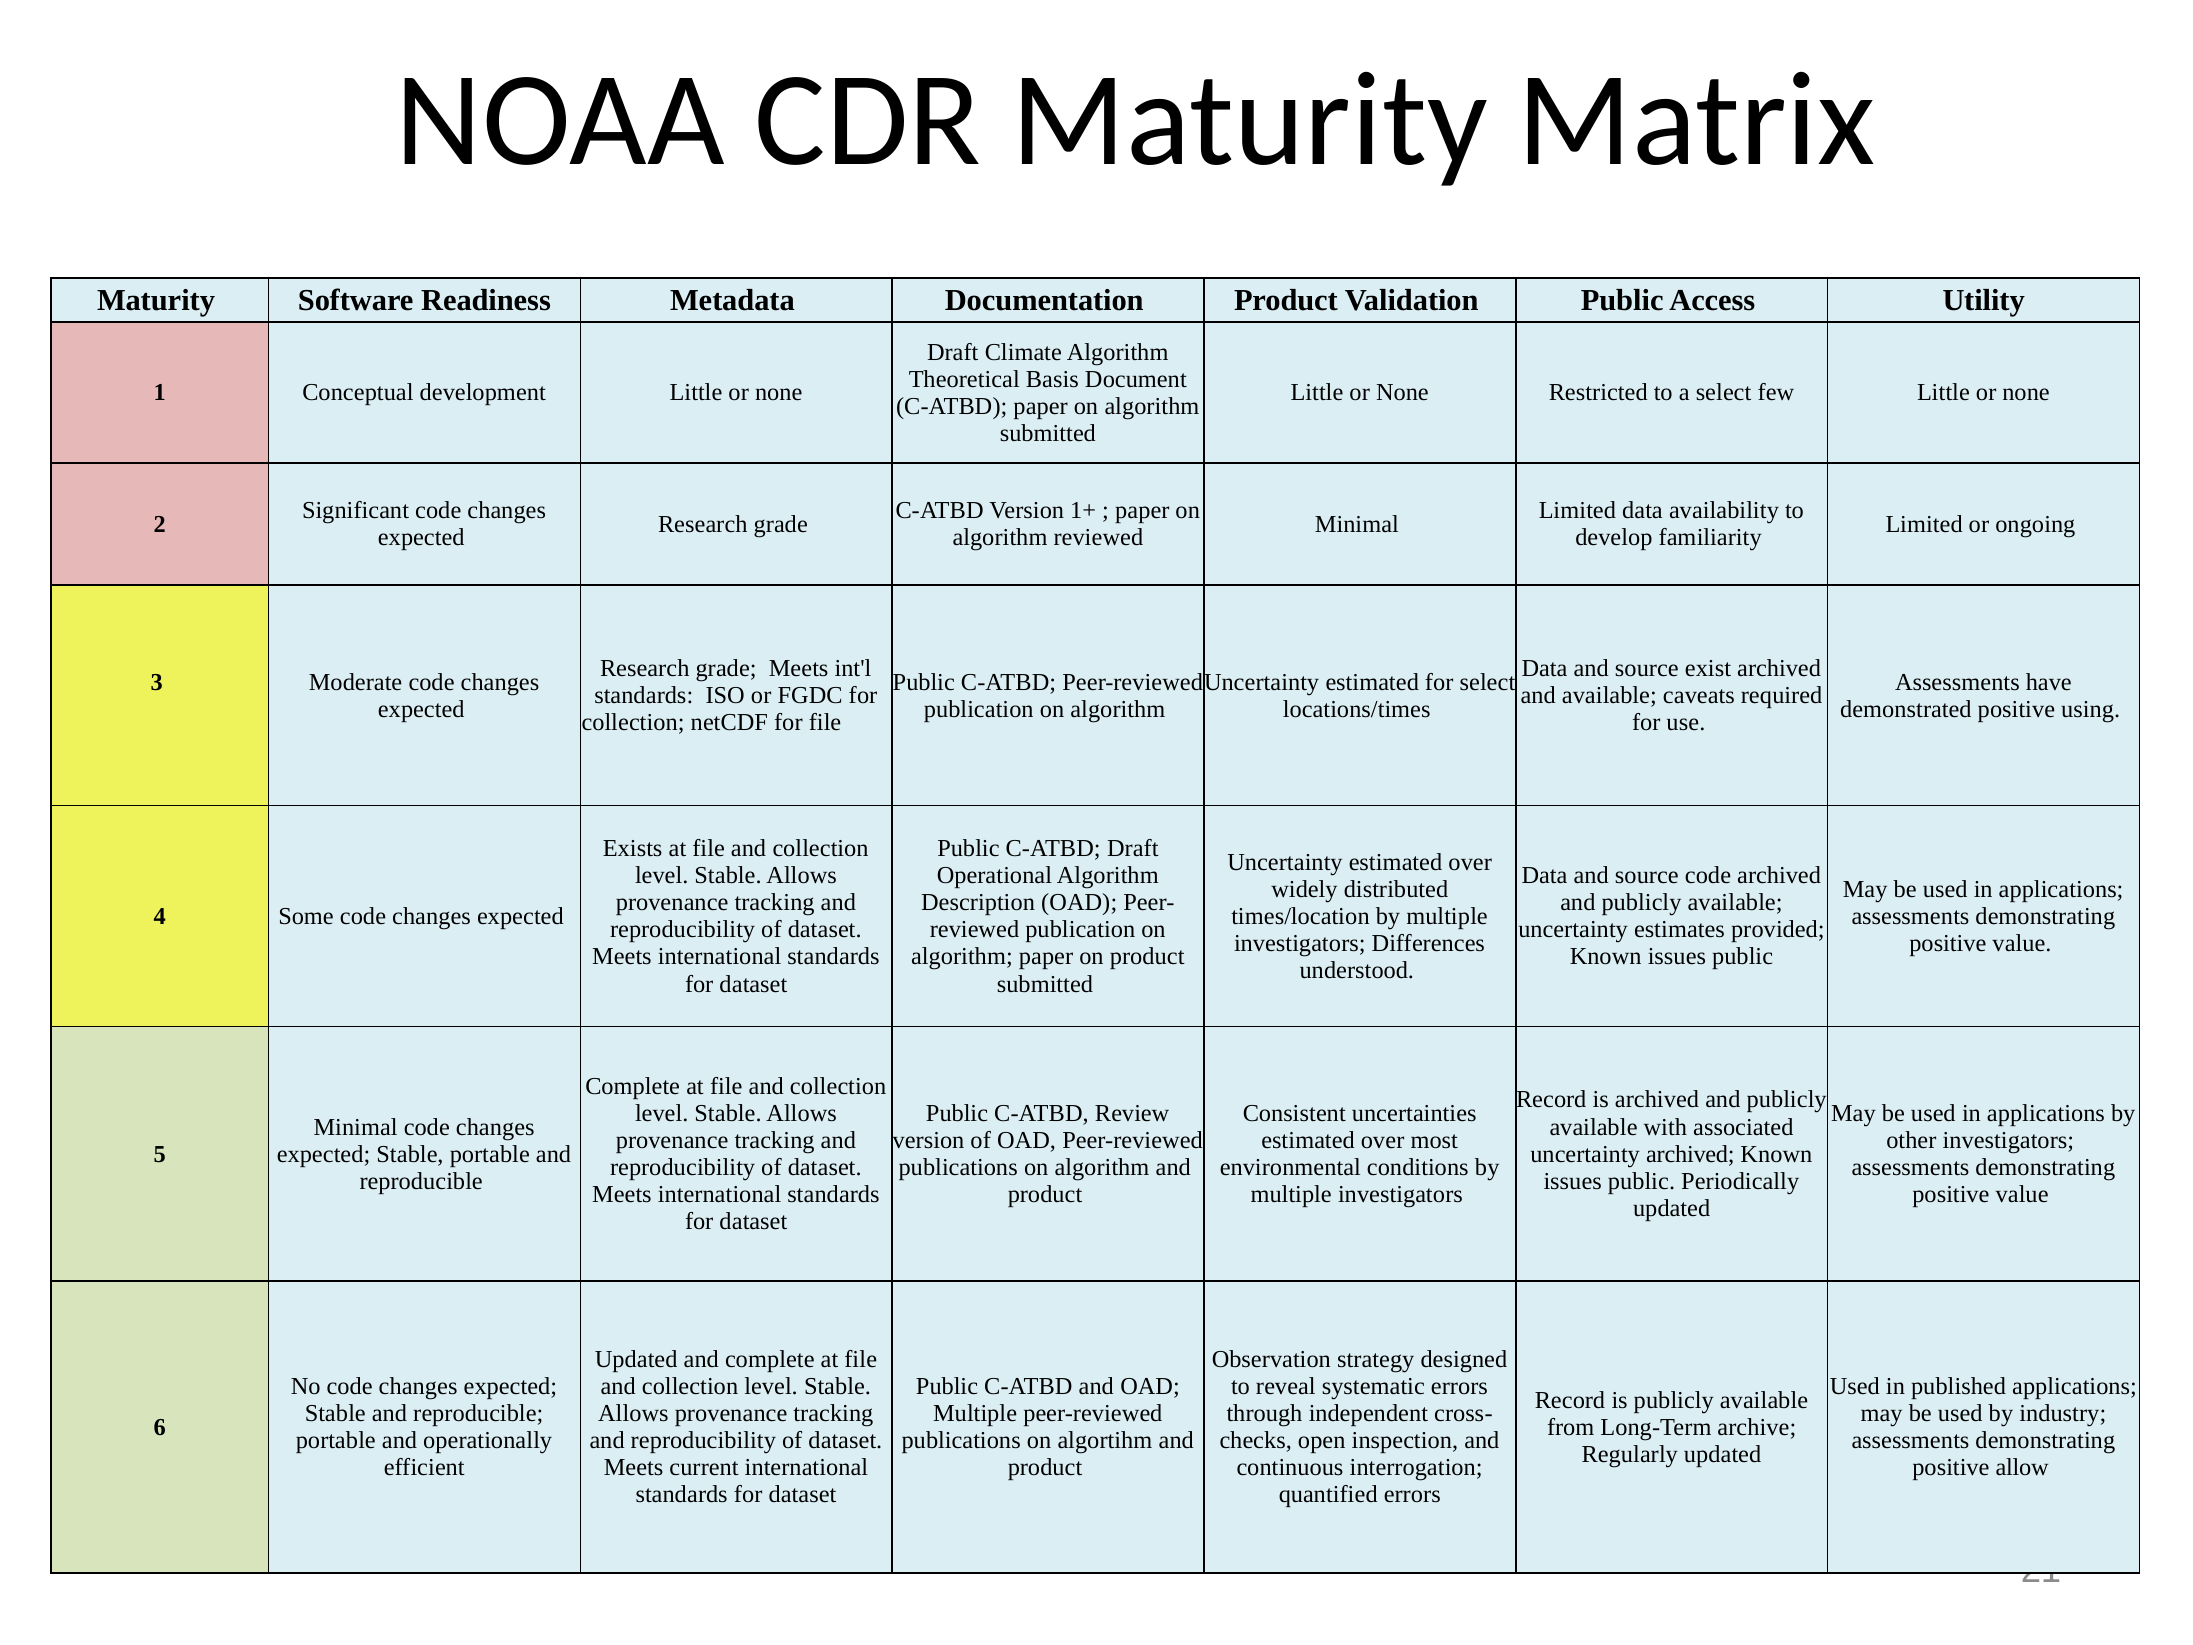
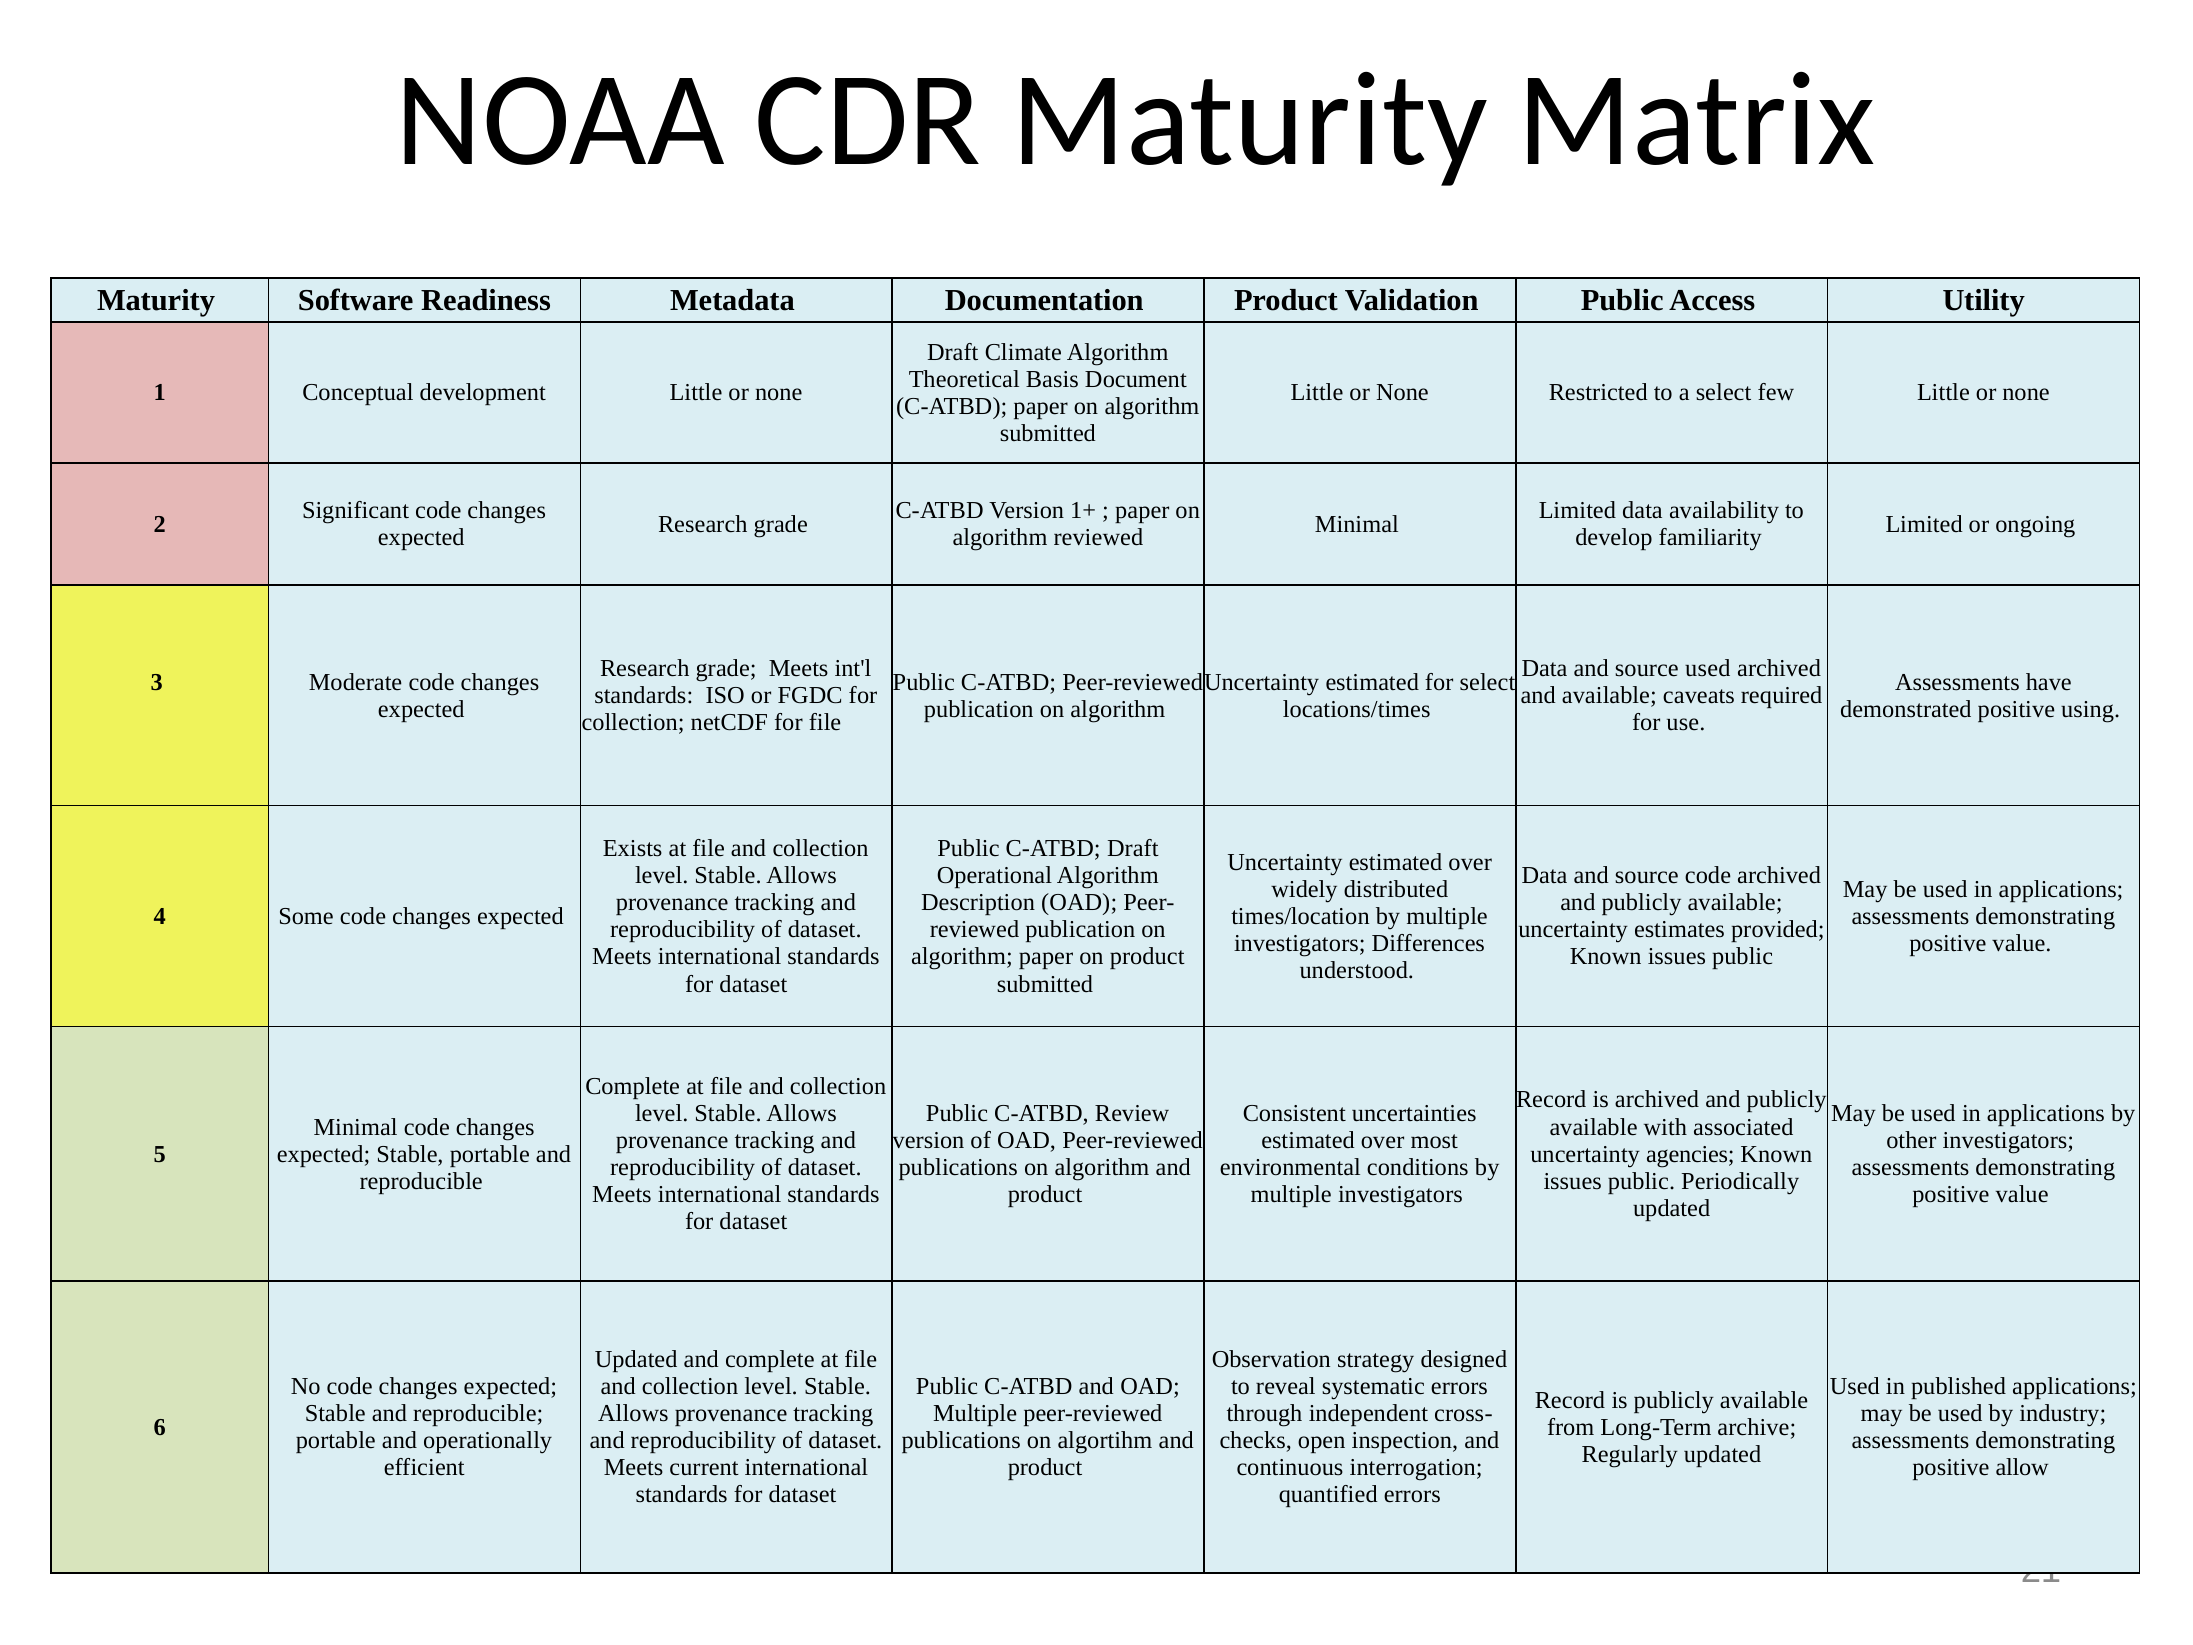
source exist: exist -> used
uncertainty archived: archived -> agencies
